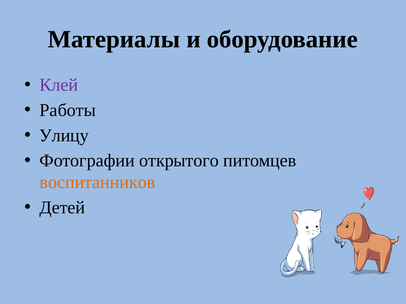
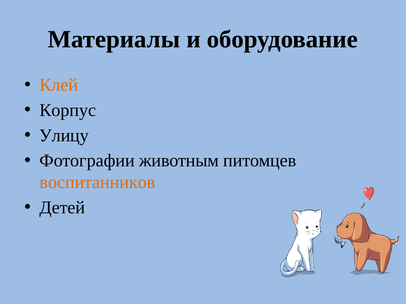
Клей colour: purple -> orange
Работы: Работы -> Корпус
открытого: открытого -> животным
